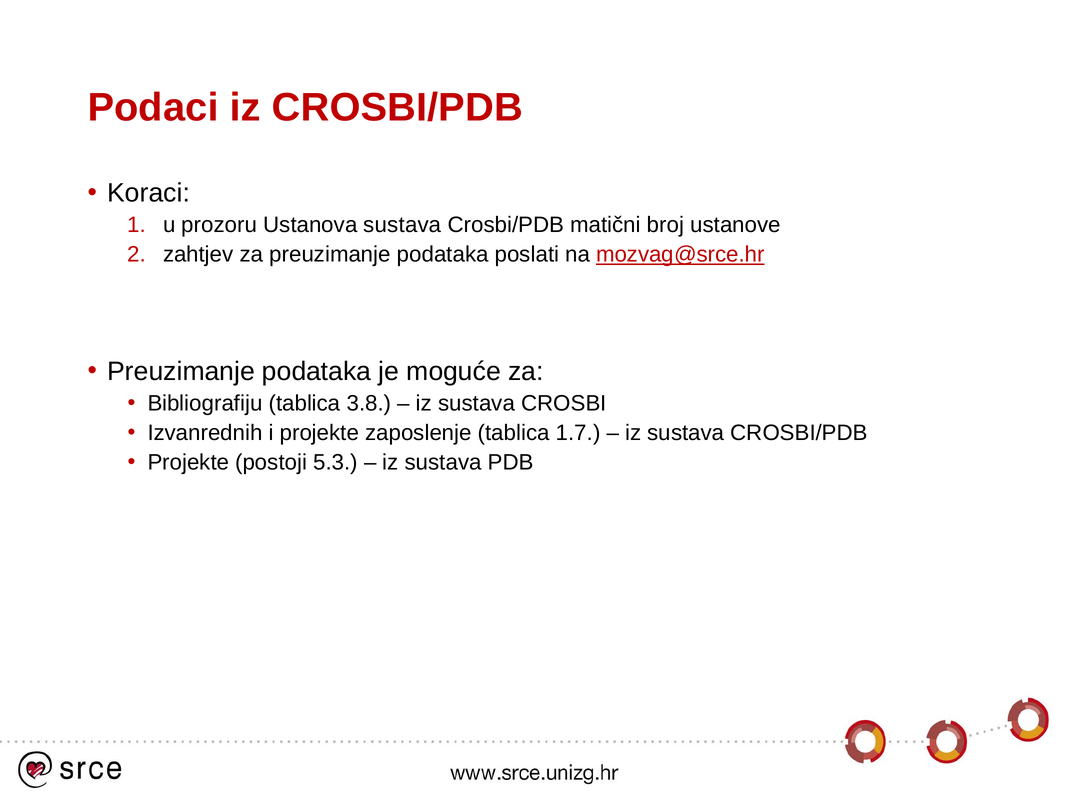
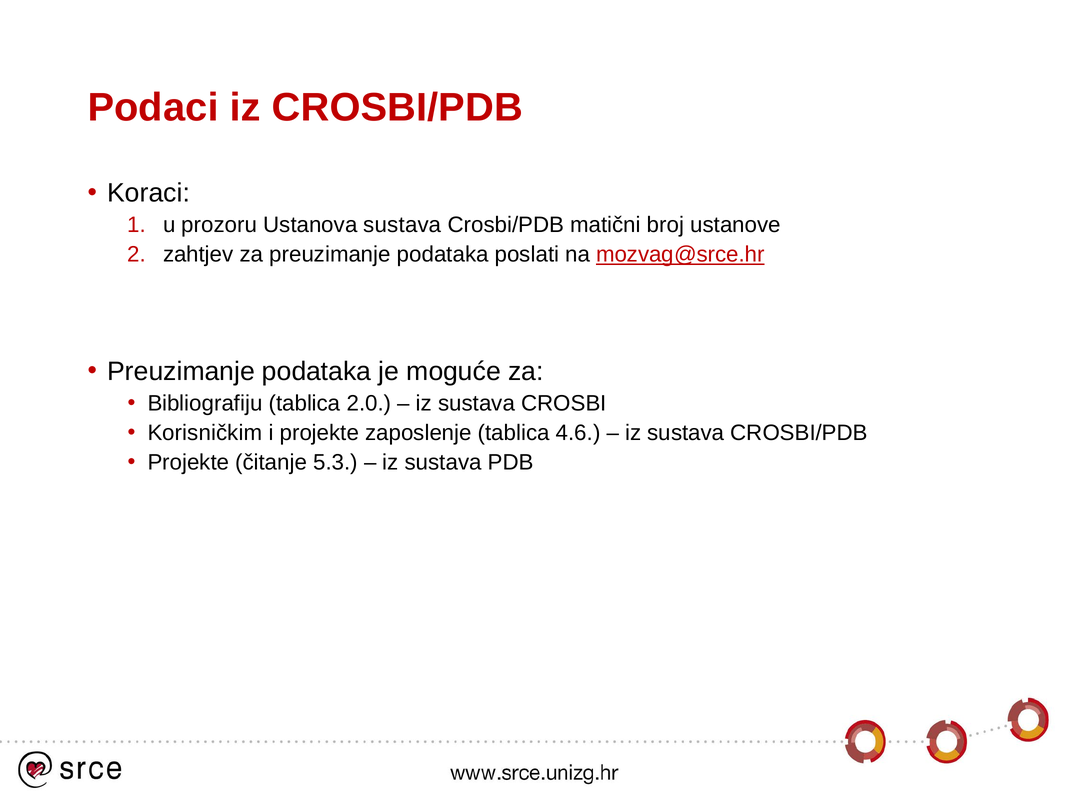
3.8: 3.8 -> 2.0
Izvanrednih: Izvanrednih -> Korisničkim
1.7: 1.7 -> 4.6
postoji: postoji -> čitanje
